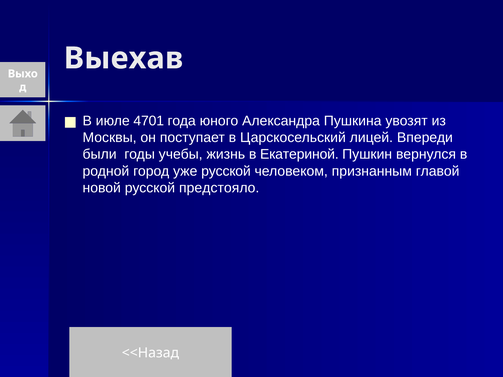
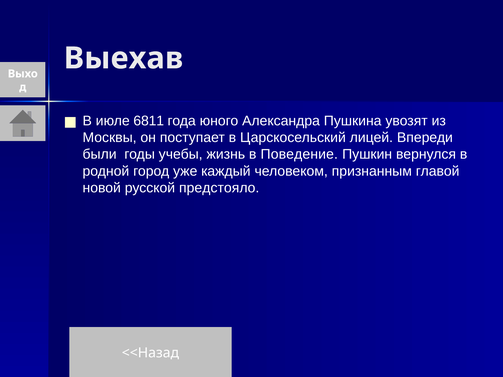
4701: 4701 -> 6811
Екатериной: Екатериной -> Поведение
уже русской: русской -> каждый
